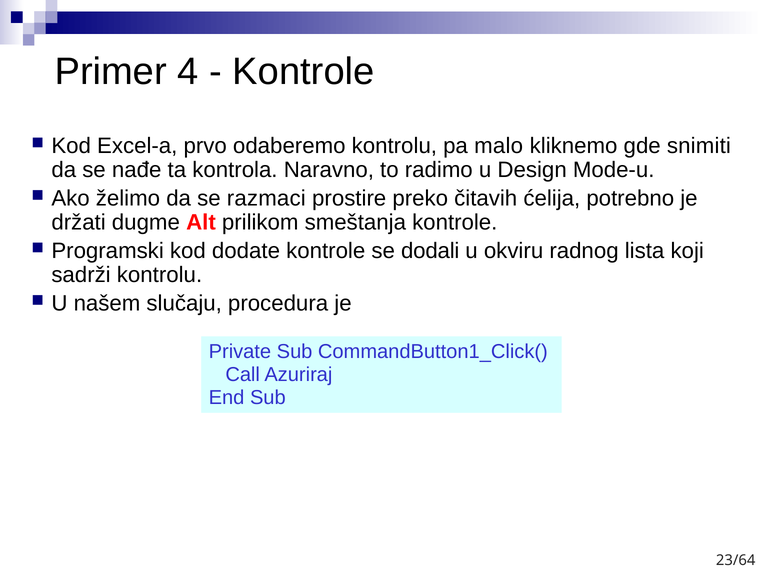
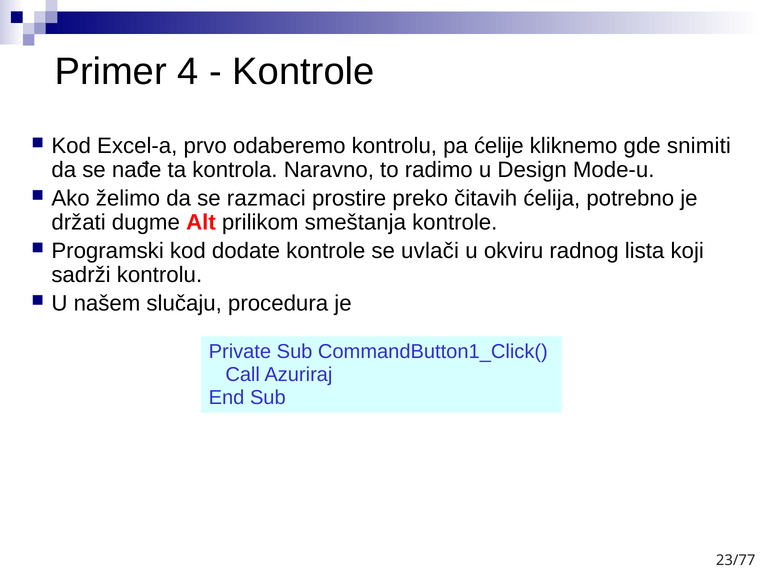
malo: malo -> ćelije
dodali: dodali -> uvlači
23/64: 23/64 -> 23/77
